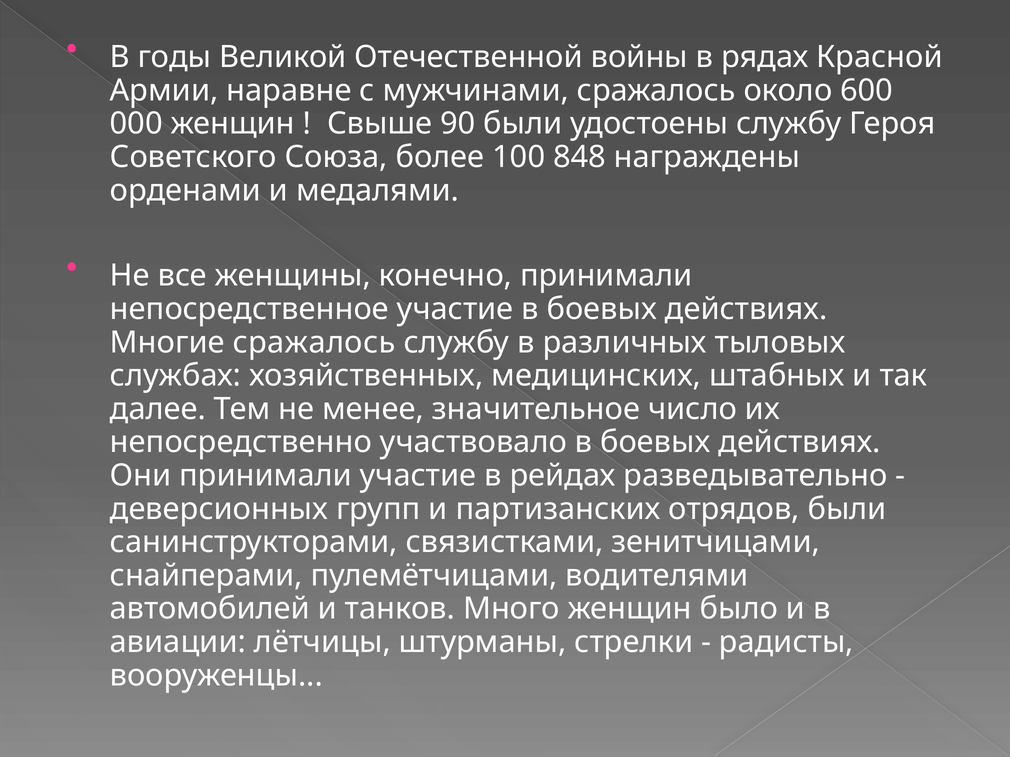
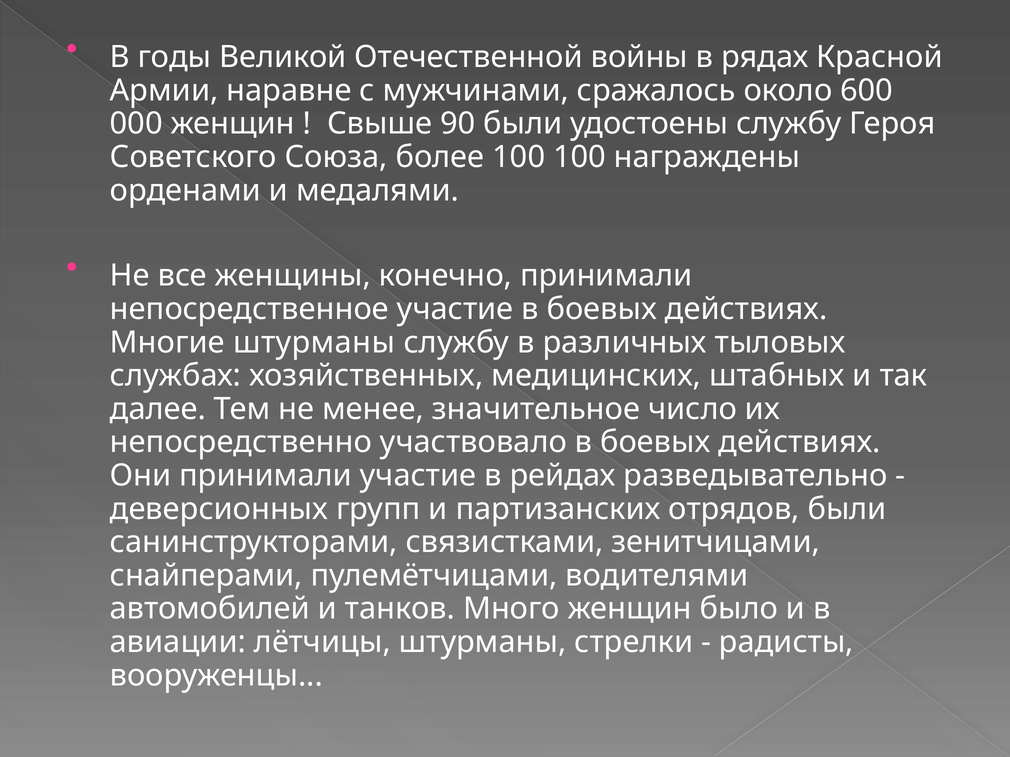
100 848: 848 -> 100
Многие сражалось: сражалось -> штурманы
